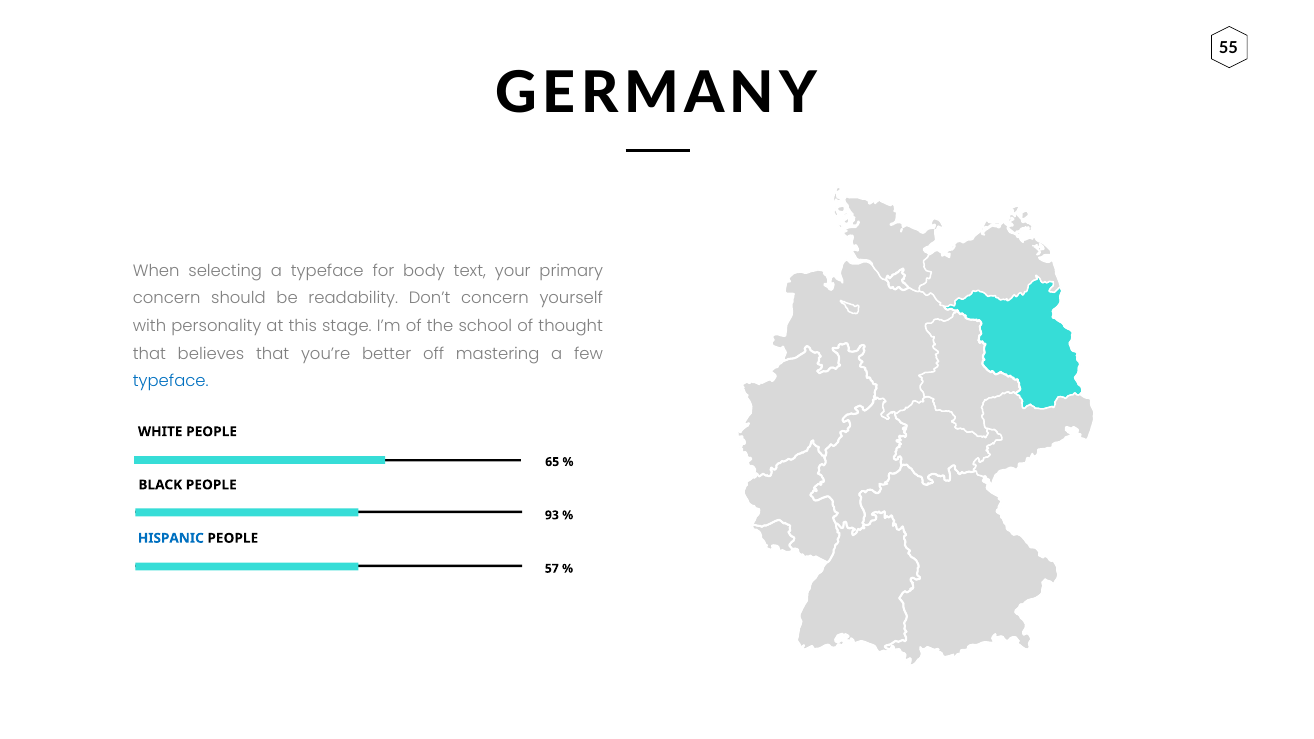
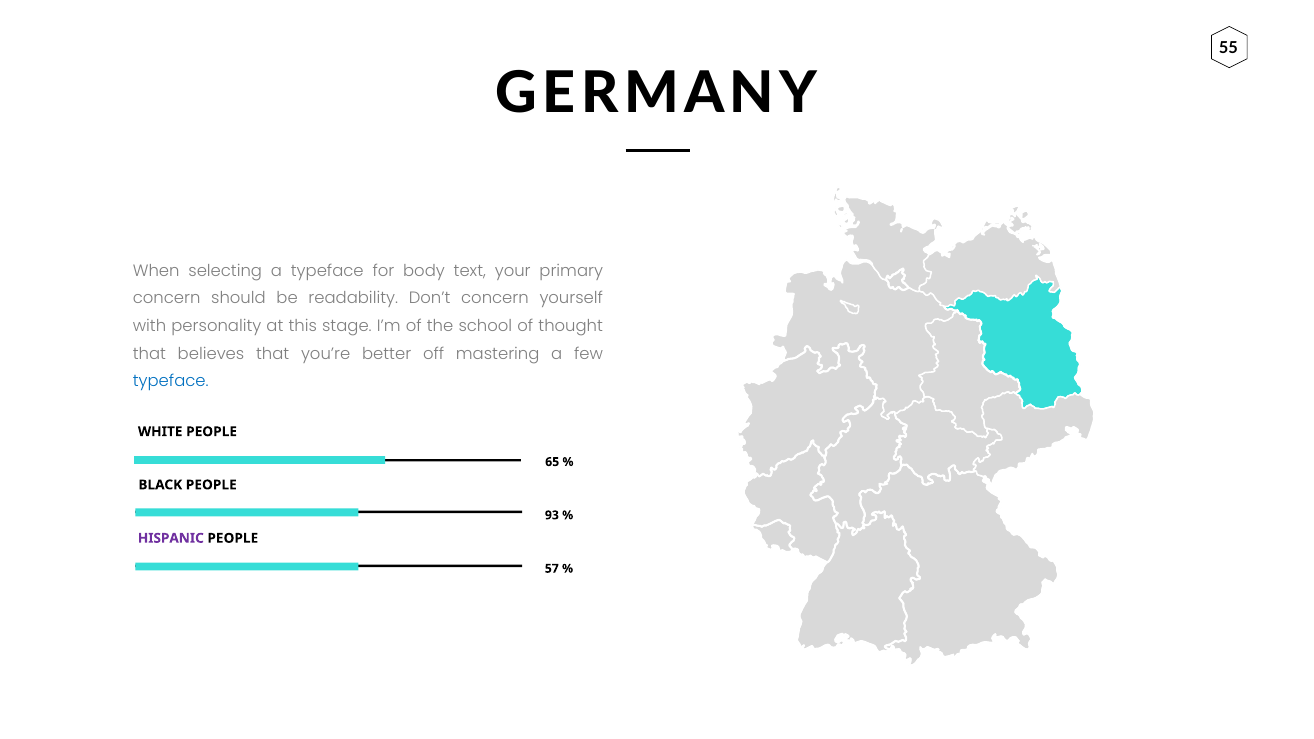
HISPANIC colour: blue -> purple
